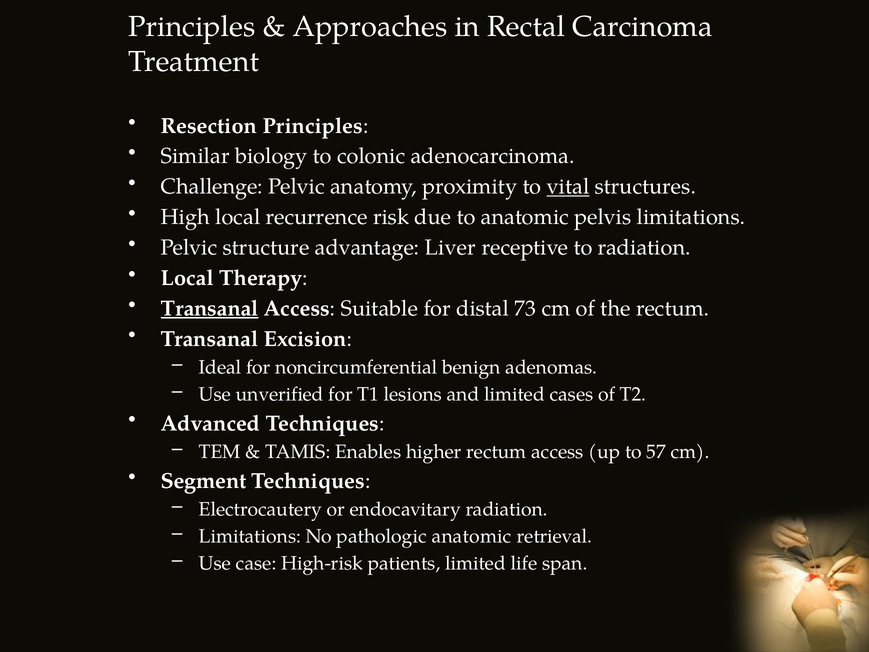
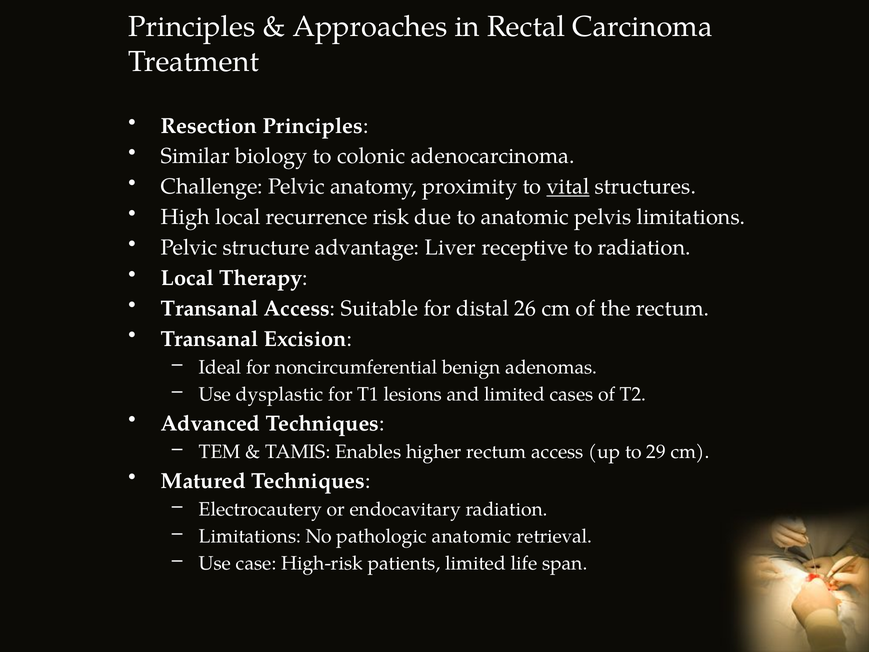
Transanal at (210, 308) underline: present -> none
73: 73 -> 26
unverified: unverified -> dysplastic
57: 57 -> 29
Segment: Segment -> Matured
